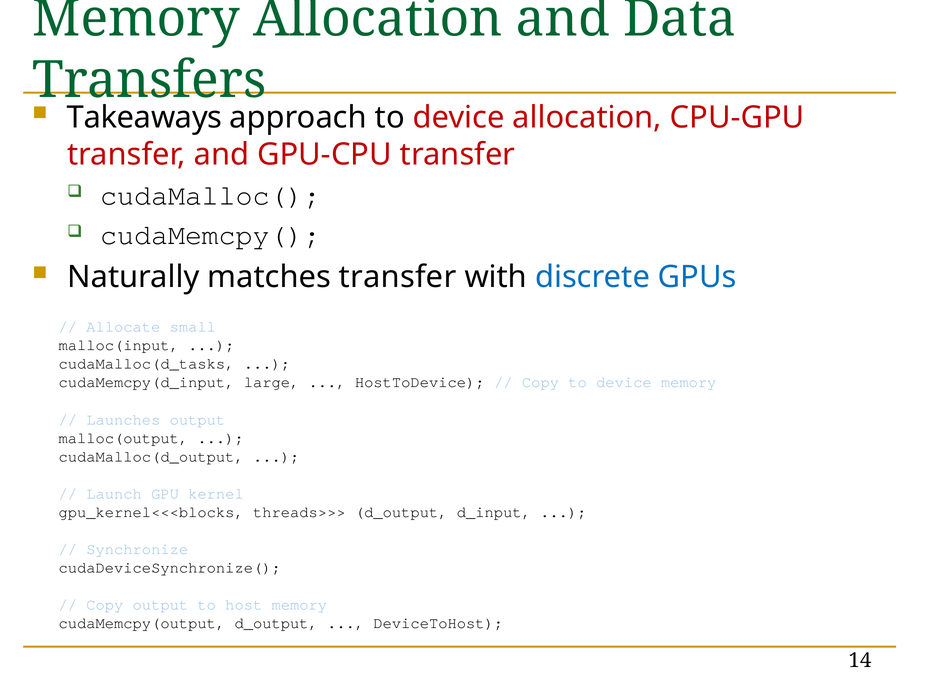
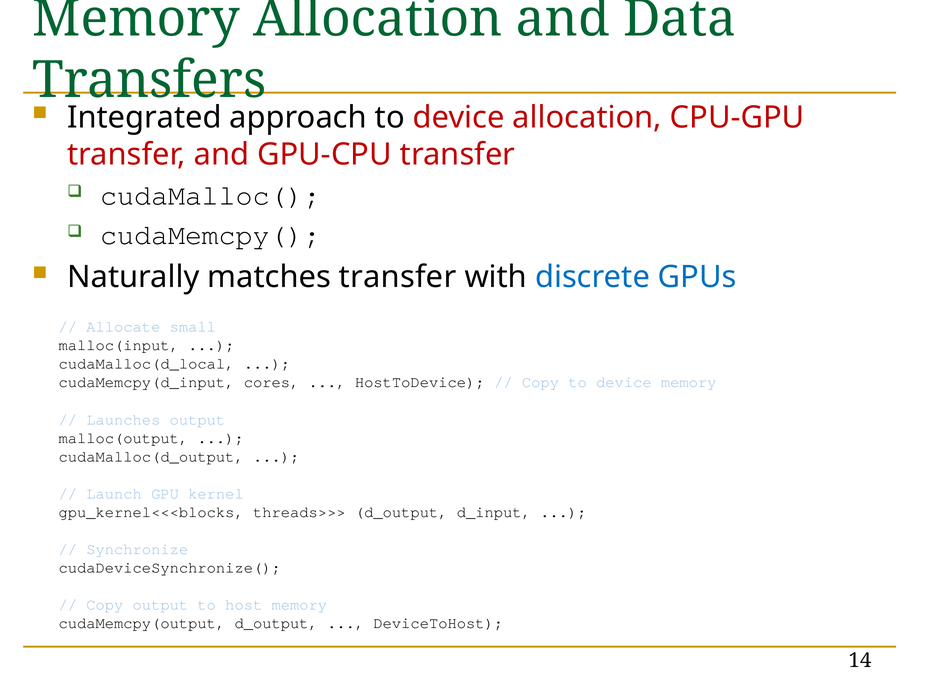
Takeaways: Takeaways -> Integrated
cudaMalloc(d_tasks: cudaMalloc(d_tasks -> cudaMalloc(d_local
large: large -> cores
